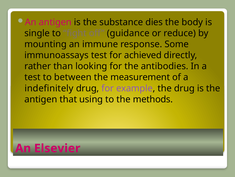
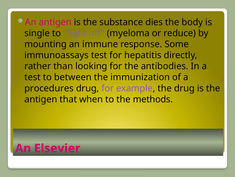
guidance: guidance -> myeloma
achieved: achieved -> hepatitis
measurement: measurement -> immunization
indefinitely: indefinitely -> procedures
using: using -> when
